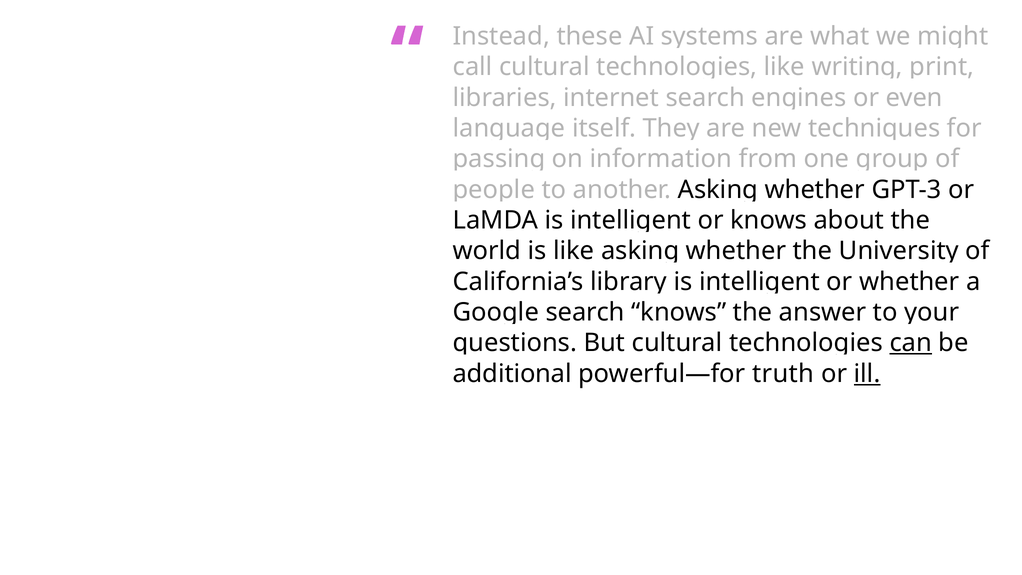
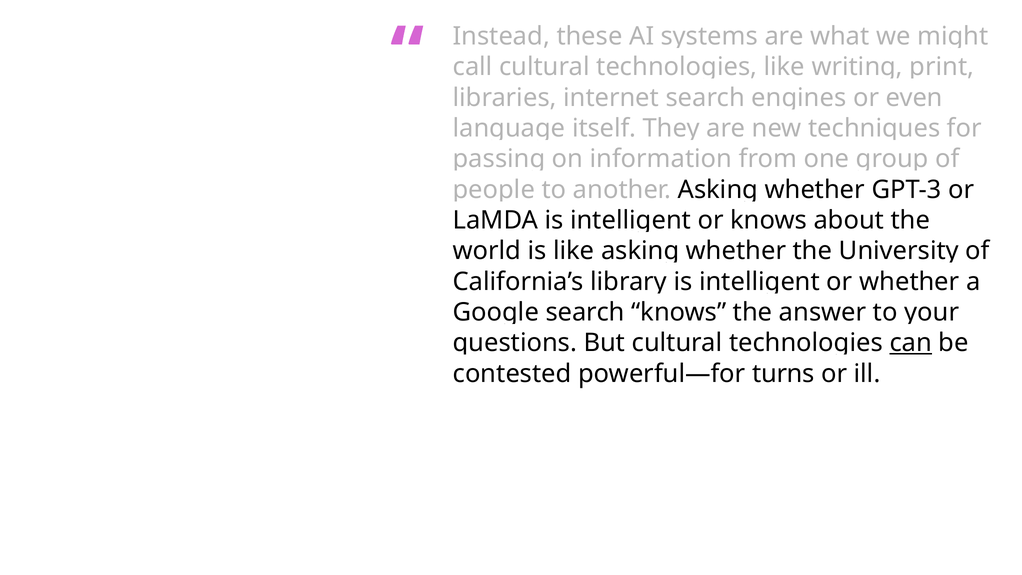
additional: additional -> contested
truth: truth -> turns
ill underline: present -> none
